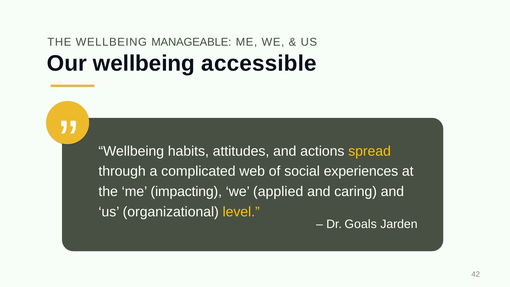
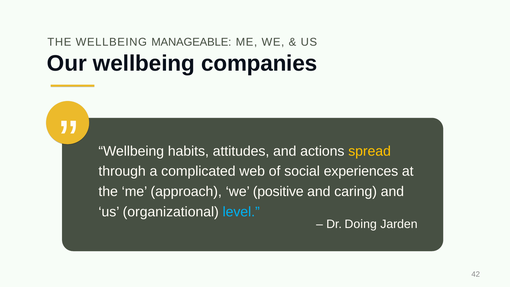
accessible: accessible -> companies
impacting: impacting -> approach
applied: applied -> positive
level colour: yellow -> light blue
Goals: Goals -> Doing
